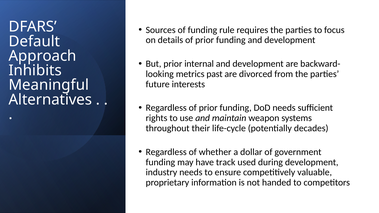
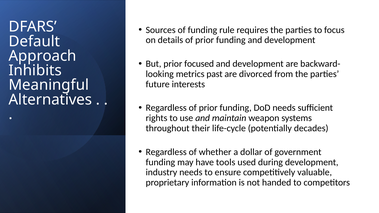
internal: internal -> focused
track: track -> tools
